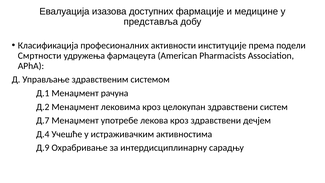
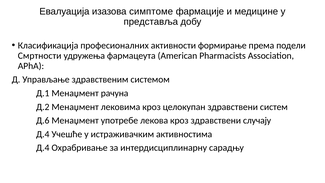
доступних: доступних -> симптоме
институције: институције -> формирање
Д.7: Д.7 -> Д.6
дечјем: дечјем -> случају
Д.9 at (43, 148): Д.9 -> Д.4
